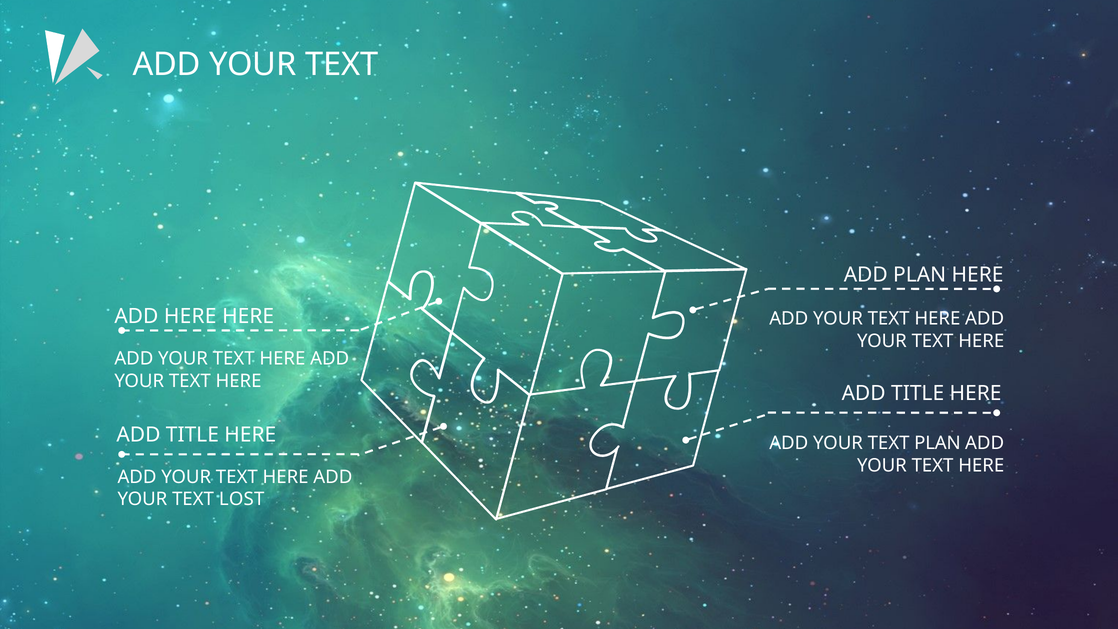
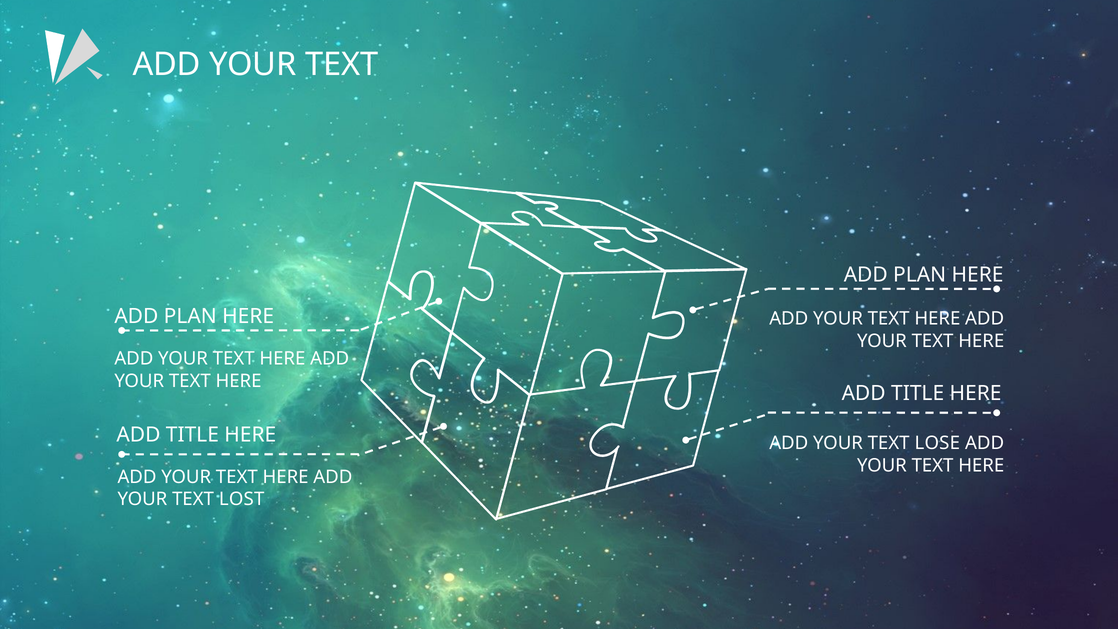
HERE at (190, 316): HERE -> PLAN
TEXT PLAN: PLAN -> LOSE
